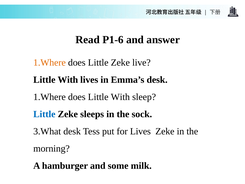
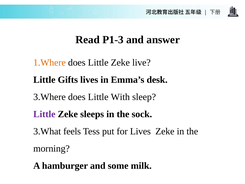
P1-6: P1-6 -> P1-3
With at (68, 80): With -> Gifts
1.Where at (50, 97): 1.Where -> 3.Where
Little at (44, 114) colour: blue -> purple
3.What desk: desk -> feels
